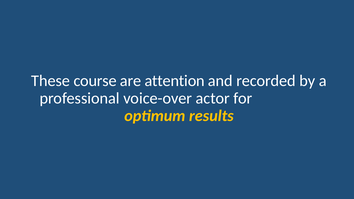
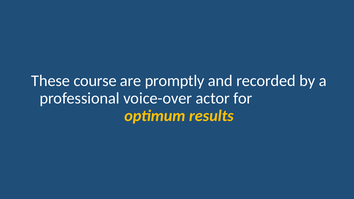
attention: attention -> promptly
